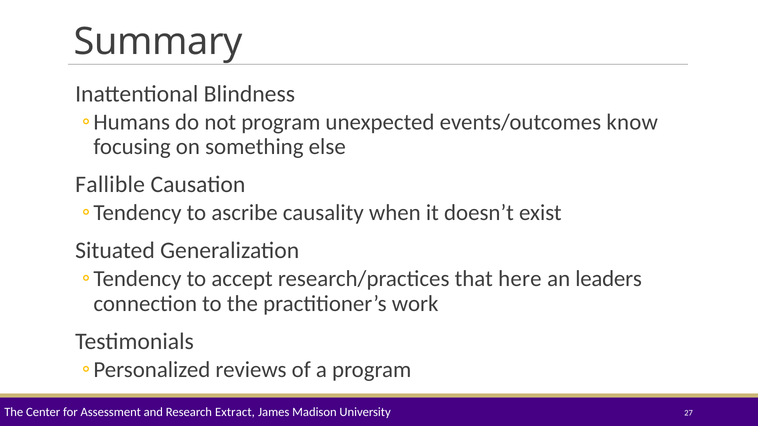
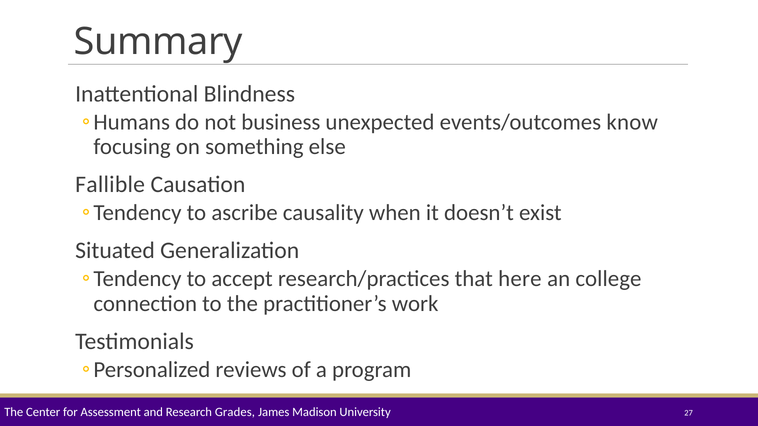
not program: program -> business
leaders: leaders -> college
Extract: Extract -> Grades
